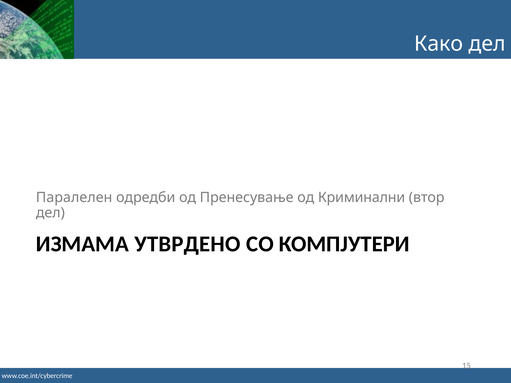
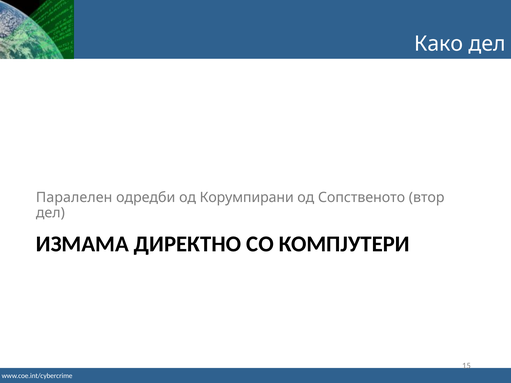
Пренесување: Пренесување -> Корумпирани
Криминални: Криминални -> Сопственото
УТВРДЕНО: УТВРДЕНО -> ДИРЕКТНО
